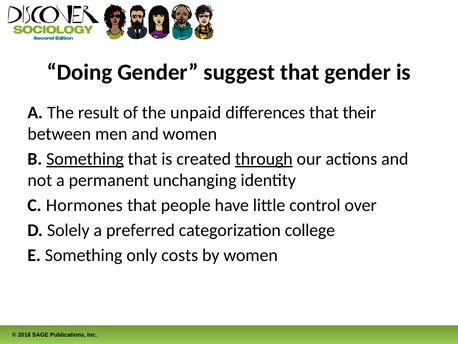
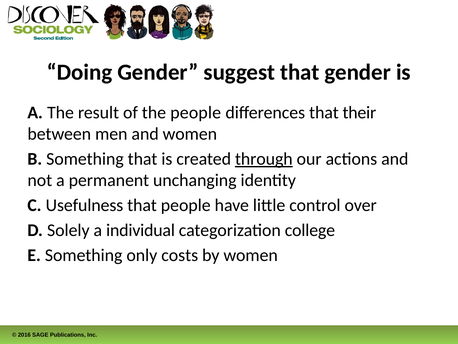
the unpaid: unpaid -> people
Something at (85, 159) underline: present -> none
Hormones: Hormones -> Usefulness
preferred: preferred -> individual
